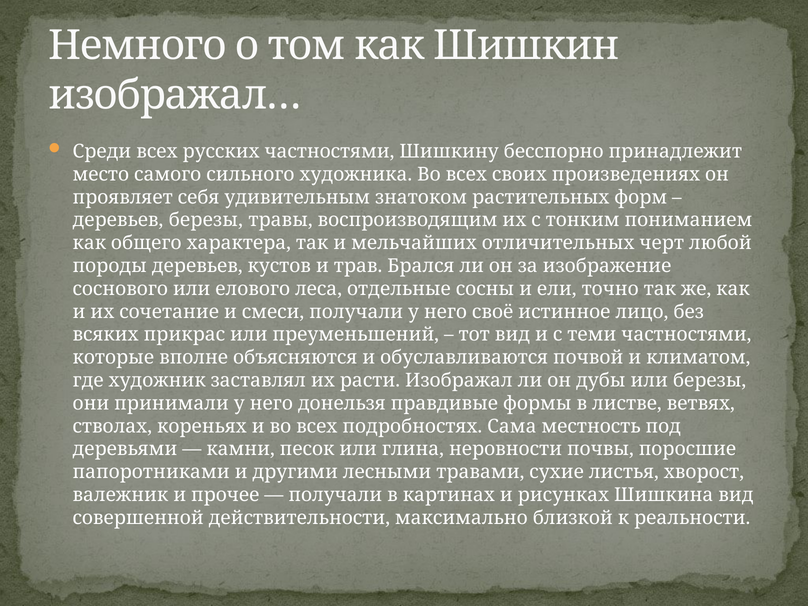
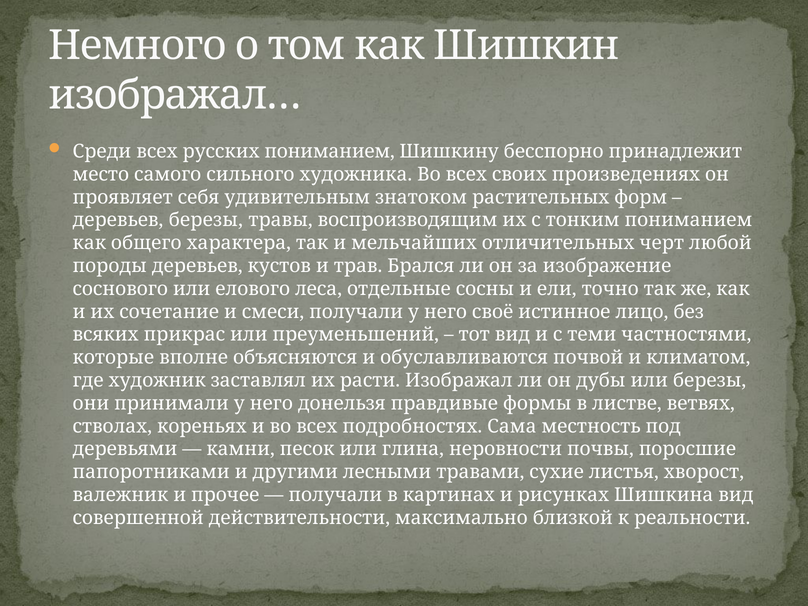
русских частностями: частностями -> пониманием
